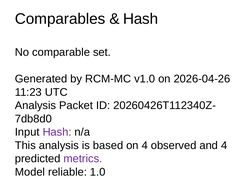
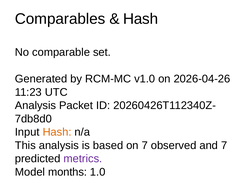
Hash at (57, 132) colour: purple -> orange
on 4: 4 -> 7
and 4: 4 -> 7
reliable: reliable -> months
